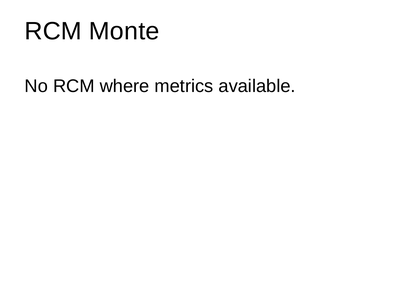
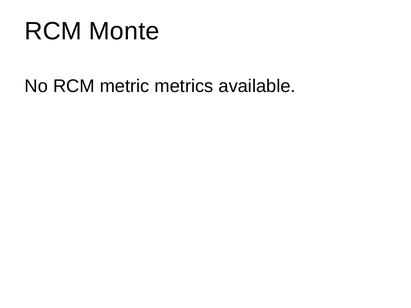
where: where -> metric
